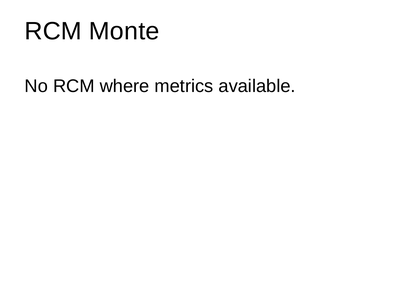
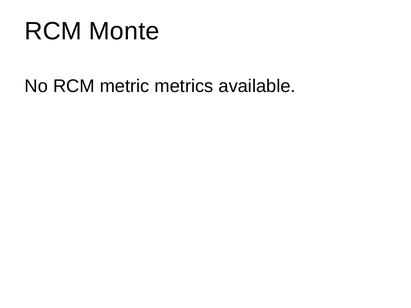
where: where -> metric
